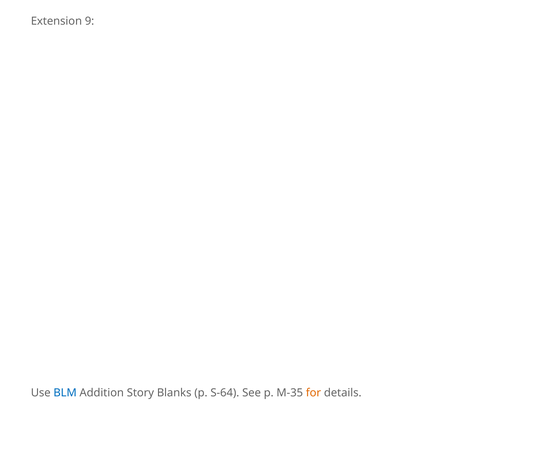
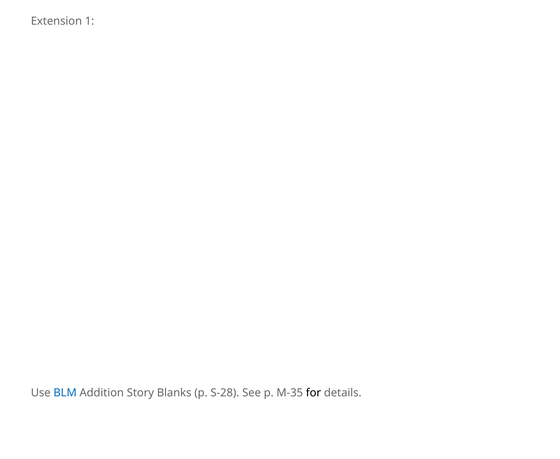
9: 9 -> 1
S-64: S-64 -> S-28
for colour: orange -> black
